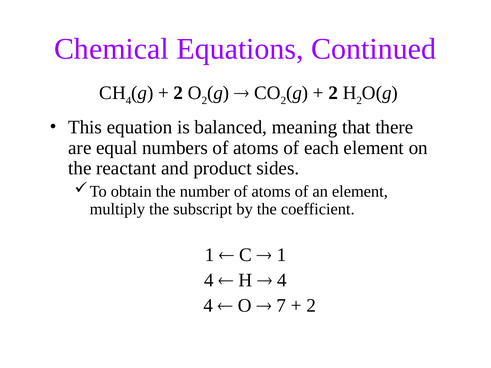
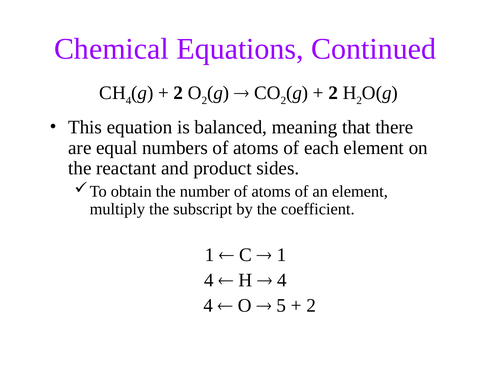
7: 7 -> 5
